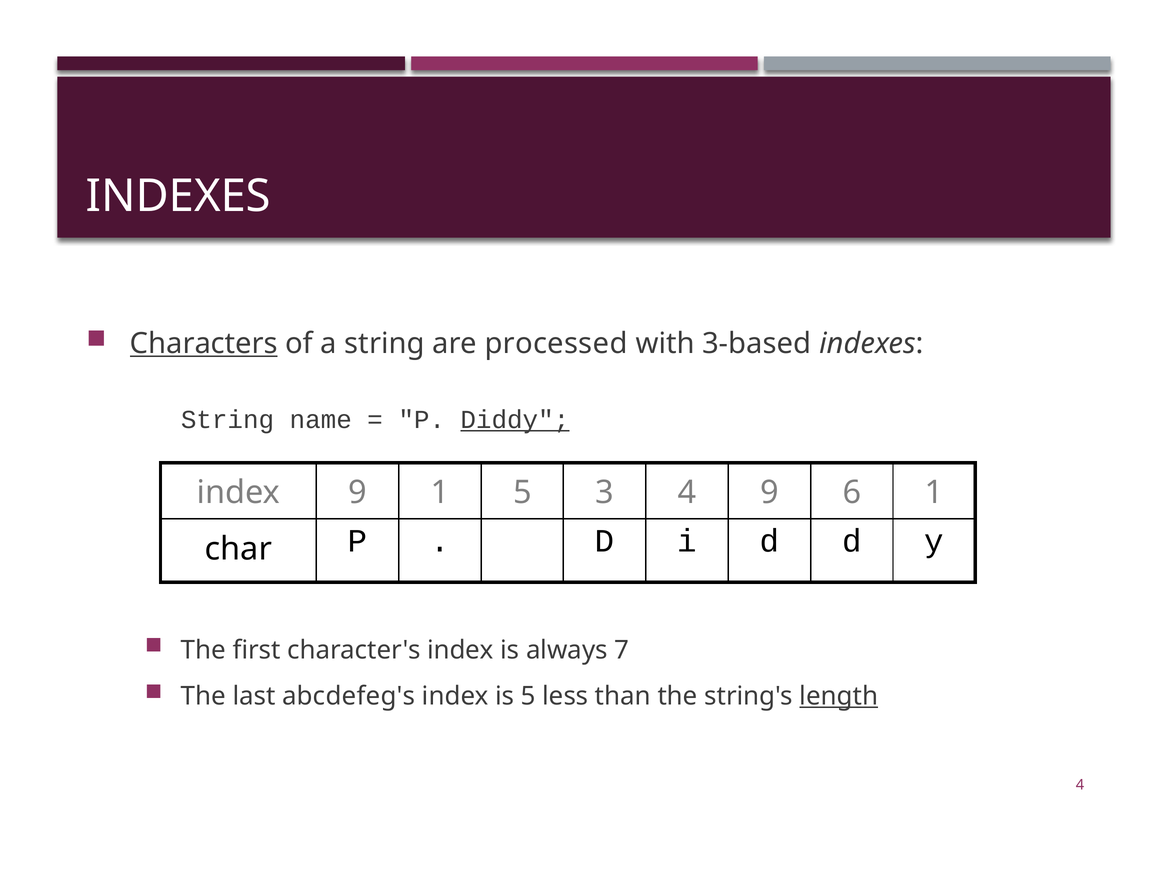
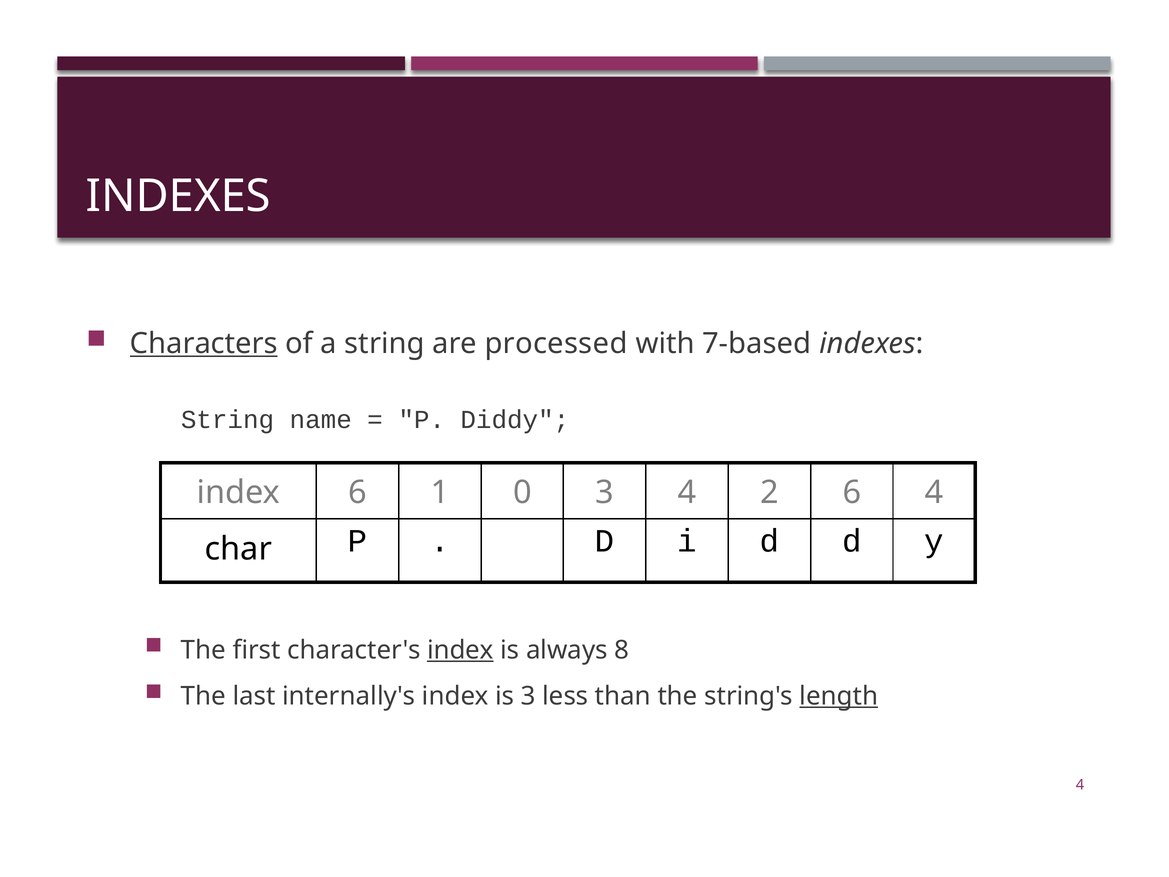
3-based: 3-based -> 7-based
Diddy underline: present -> none
index 9: 9 -> 6
1 5: 5 -> 0
4 9: 9 -> 2
6 1: 1 -> 4
index at (460, 650) underline: none -> present
7: 7 -> 8
abcdefeg's: abcdefeg's -> internally's
is 5: 5 -> 3
